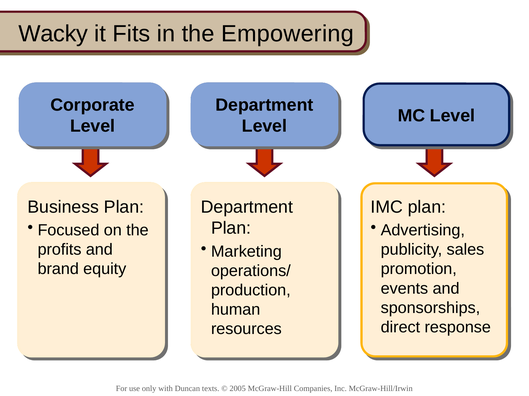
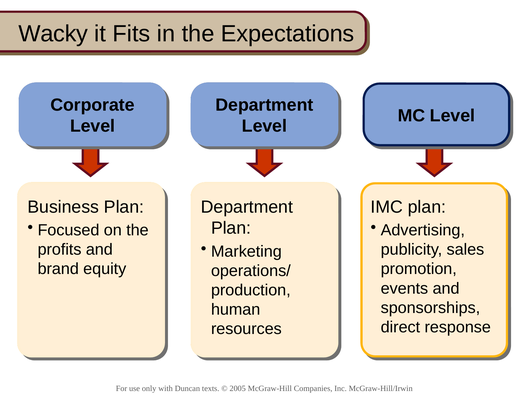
Empowering: Empowering -> Expectations
